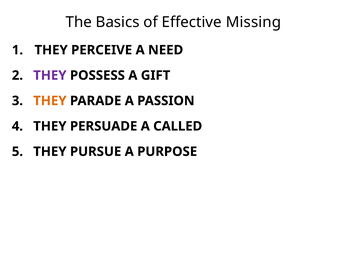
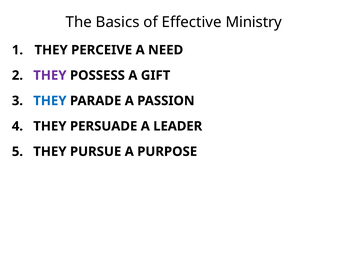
Missing: Missing -> Ministry
THEY at (50, 101) colour: orange -> blue
CALLED: CALLED -> LEADER
